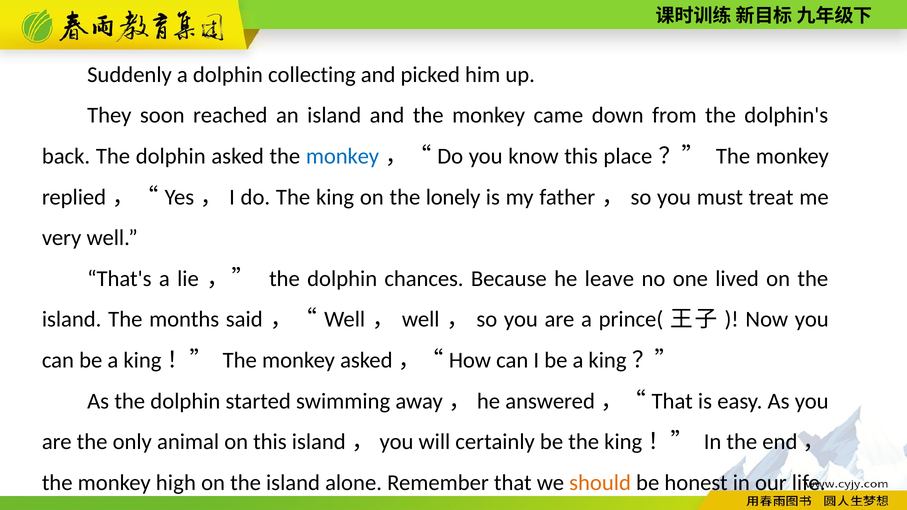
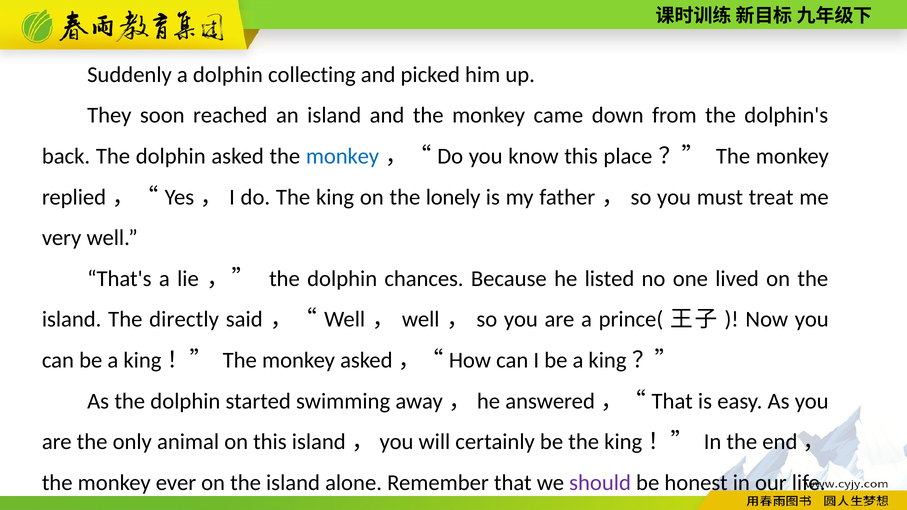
leave: leave -> listed
months: months -> directly
high: high -> ever
should colour: orange -> purple
